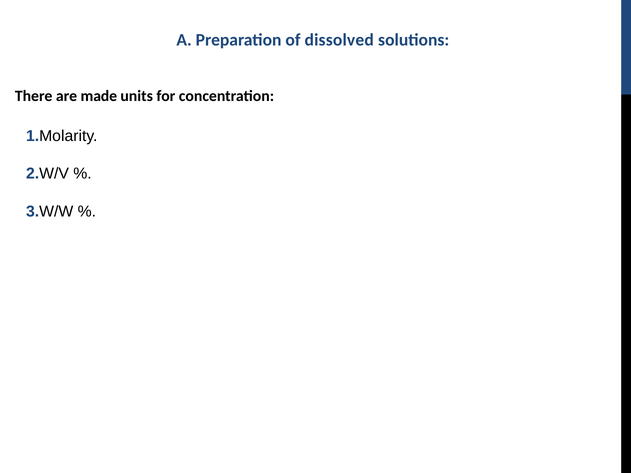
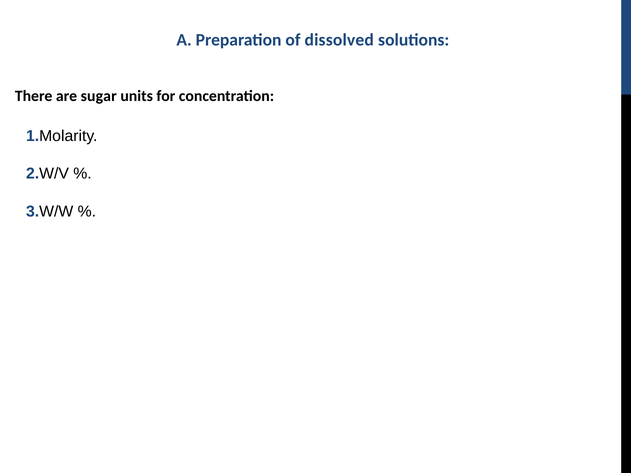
made: made -> sugar
